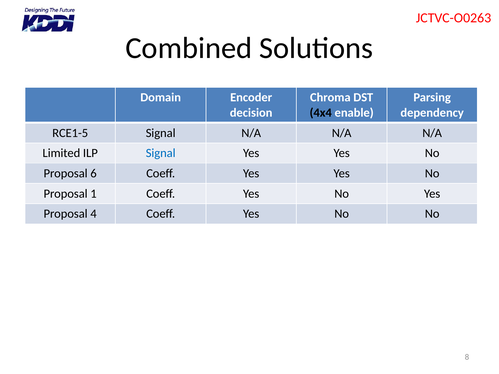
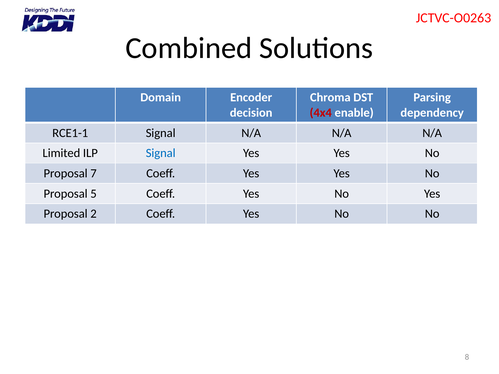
4x4 colour: black -> red
RCE1-5: RCE1-5 -> RCE1-1
6: 6 -> 7
1: 1 -> 5
4: 4 -> 2
